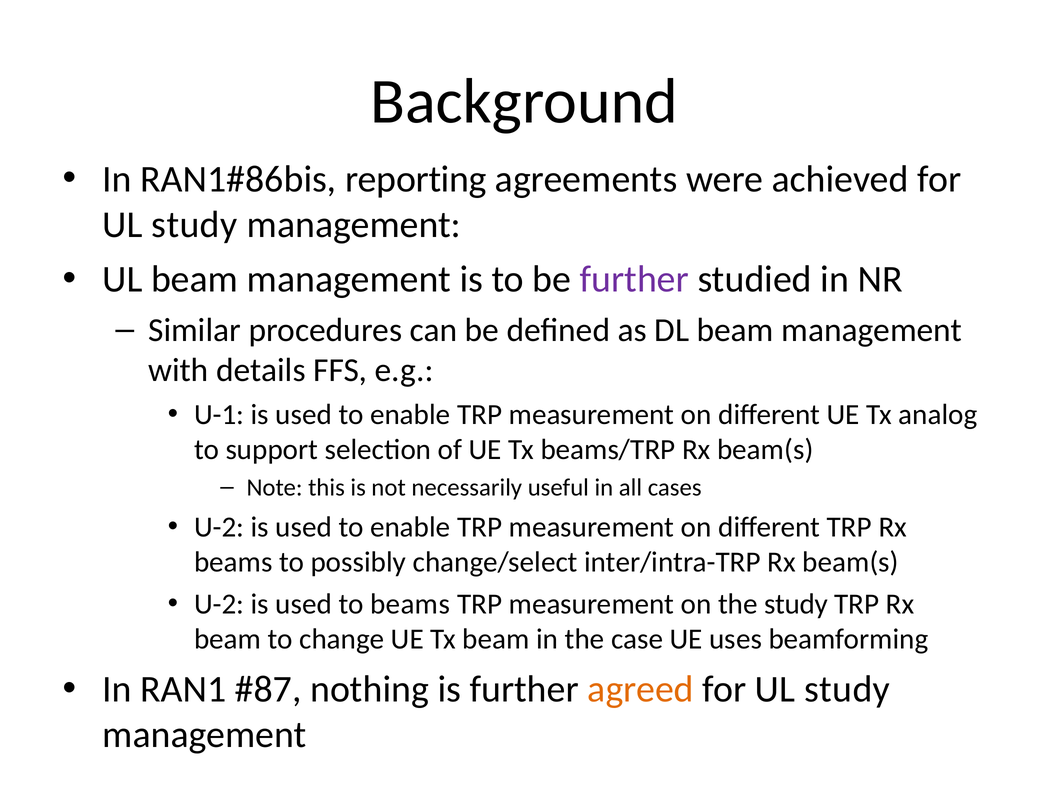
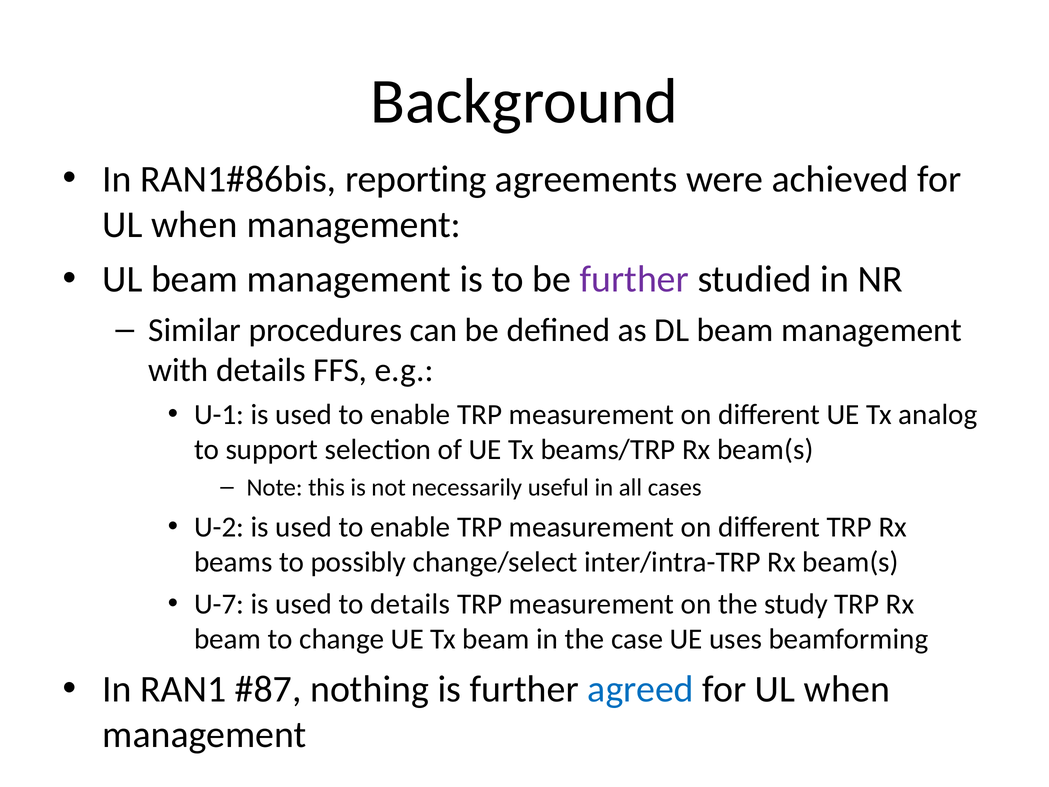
study at (194, 225): study -> when
U-2 at (219, 604): U-2 -> U-7
to beams: beams -> details
agreed colour: orange -> blue
study at (847, 689): study -> when
